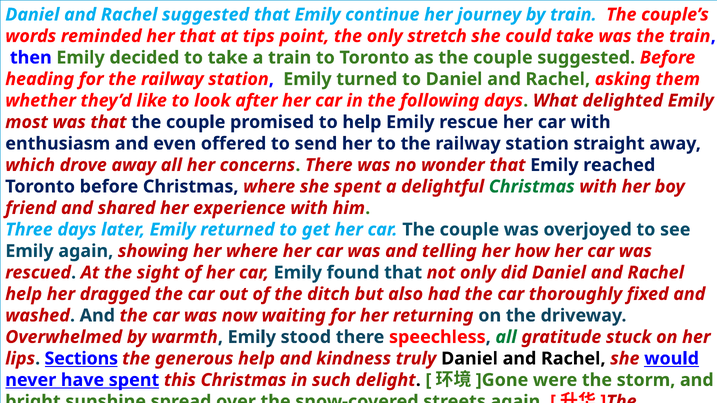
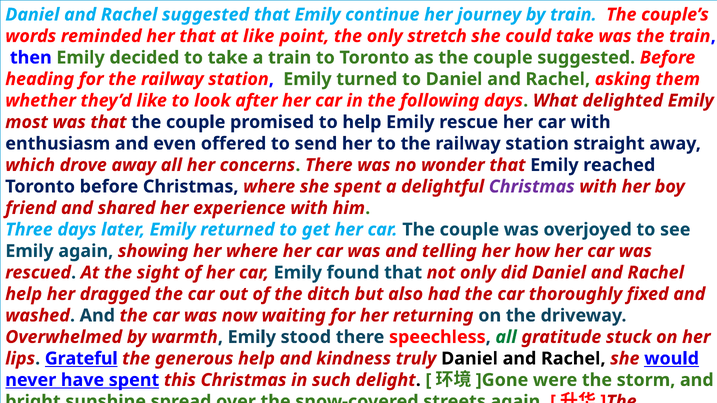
at tips: tips -> like
Christmas at (532, 187) colour: green -> purple
Sections: Sections -> Grateful
